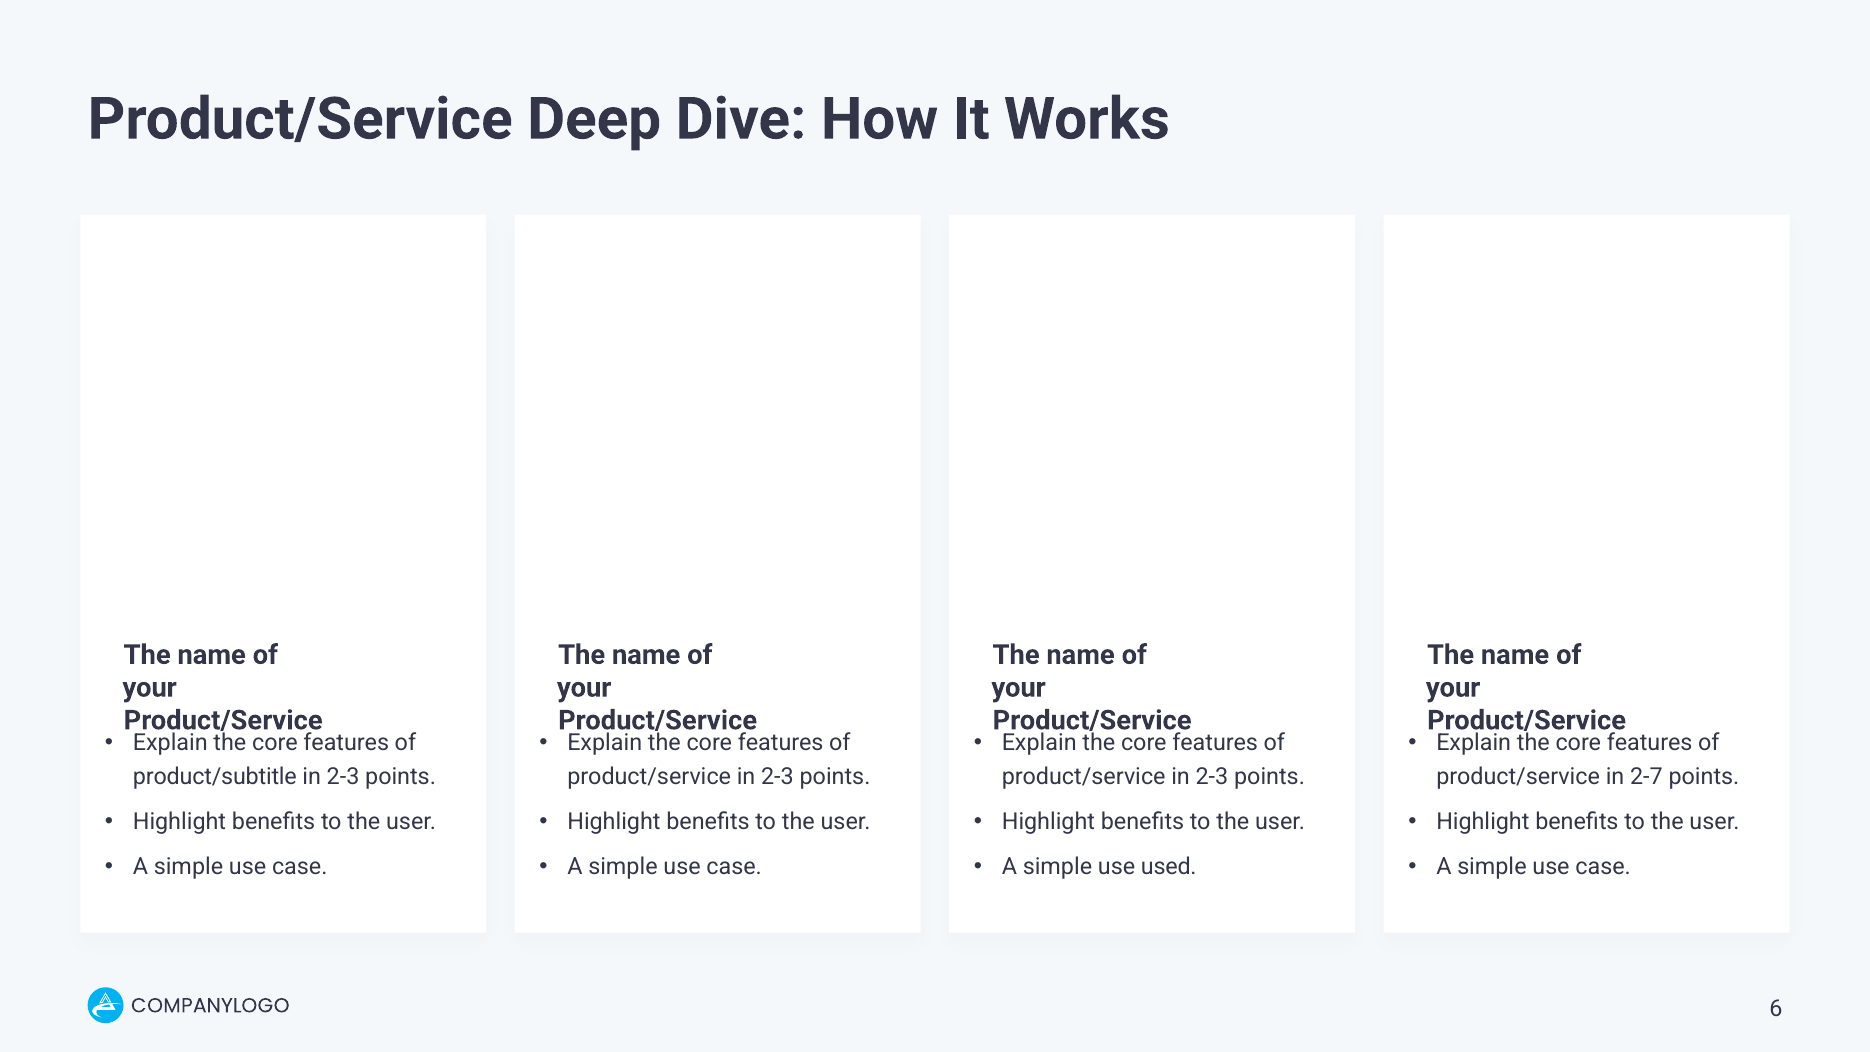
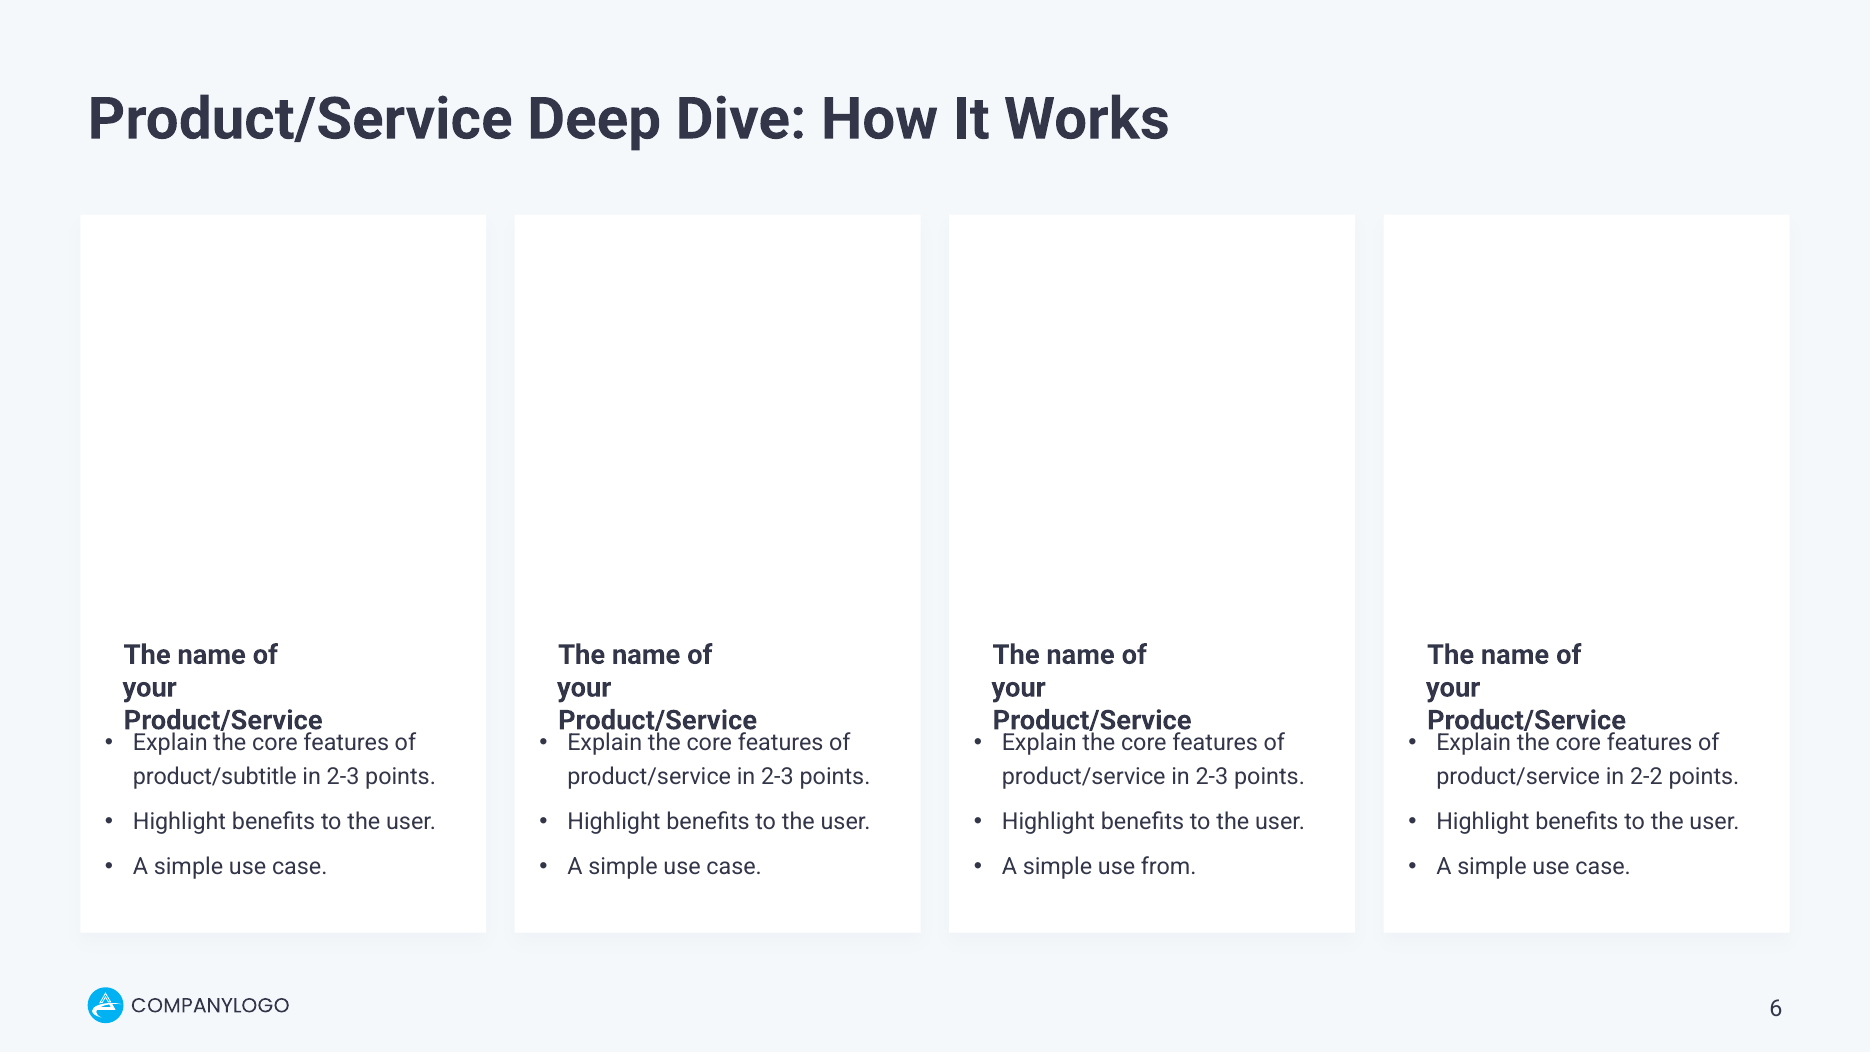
2-7: 2-7 -> 2-2
used: used -> from
